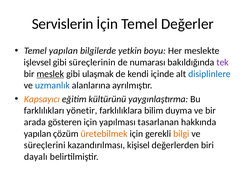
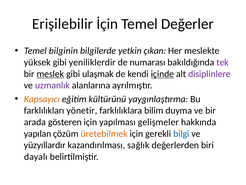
Servislerin: Servislerin -> Erişilebilir
Temel yapılan: yapılan -> bilginin
boyu: boyu -> çıkan
işlevsel: işlevsel -> yüksek
süreçlerinin: süreçlerinin -> yeniliklerdir
içinde underline: none -> present
disiplinlere colour: blue -> purple
uzmanlık colour: blue -> purple
tasarlanan: tasarlanan -> gelişmeler
bilgi colour: orange -> blue
süreçlerini: süreçlerini -> yüzyıllardır
kişisel: kişisel -> sağlık
